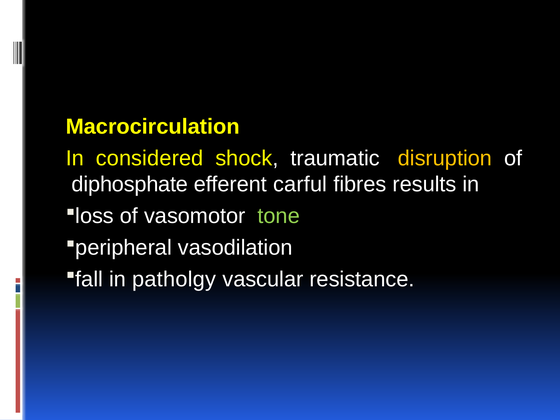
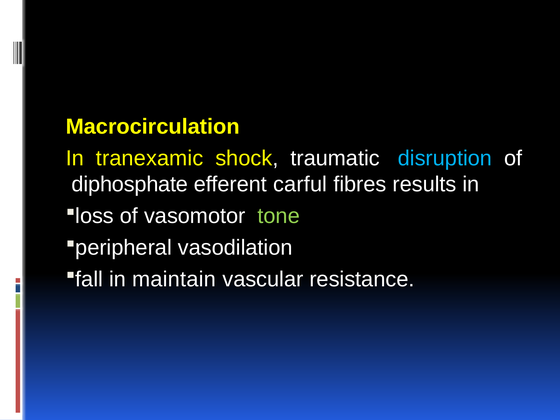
considered: considered -> tranexamic
disruption colour: yellow -> light blue
patholgy: patholgy -> maintain
